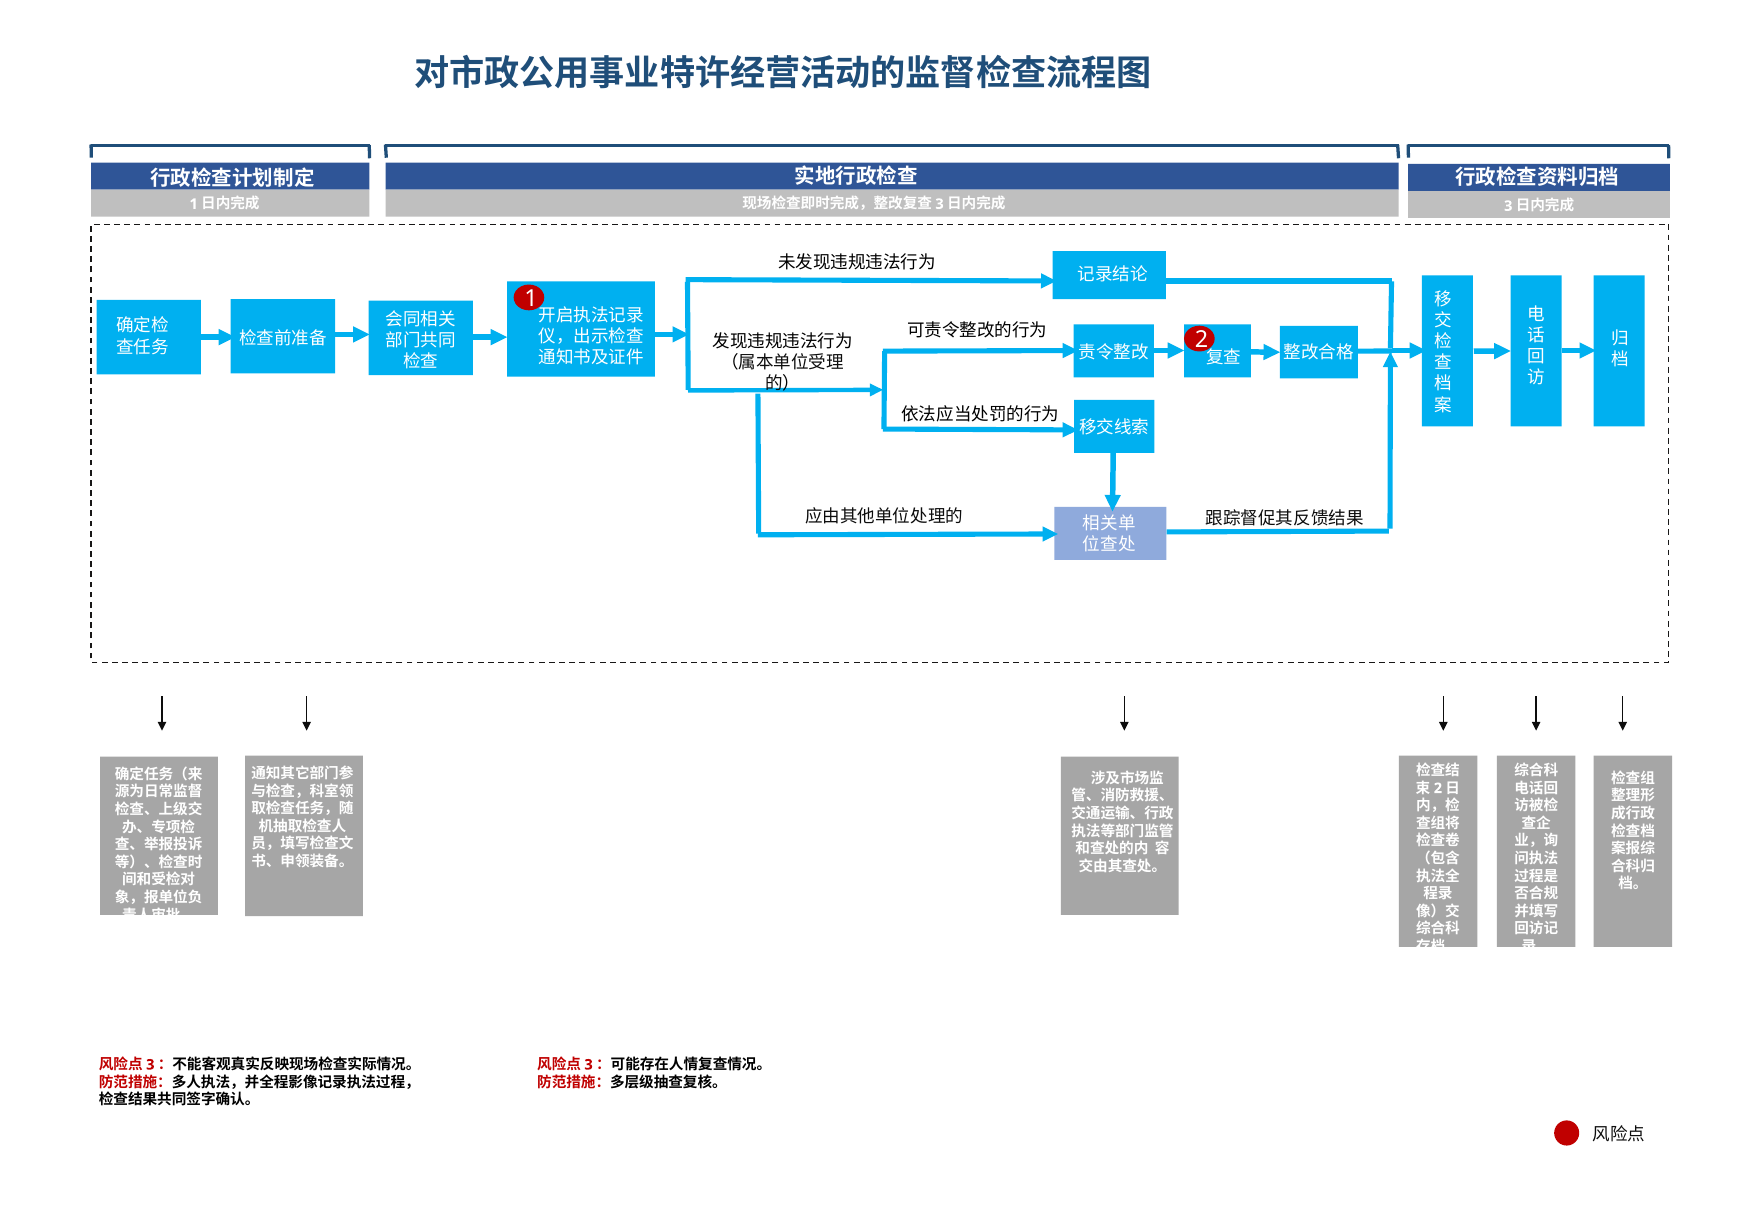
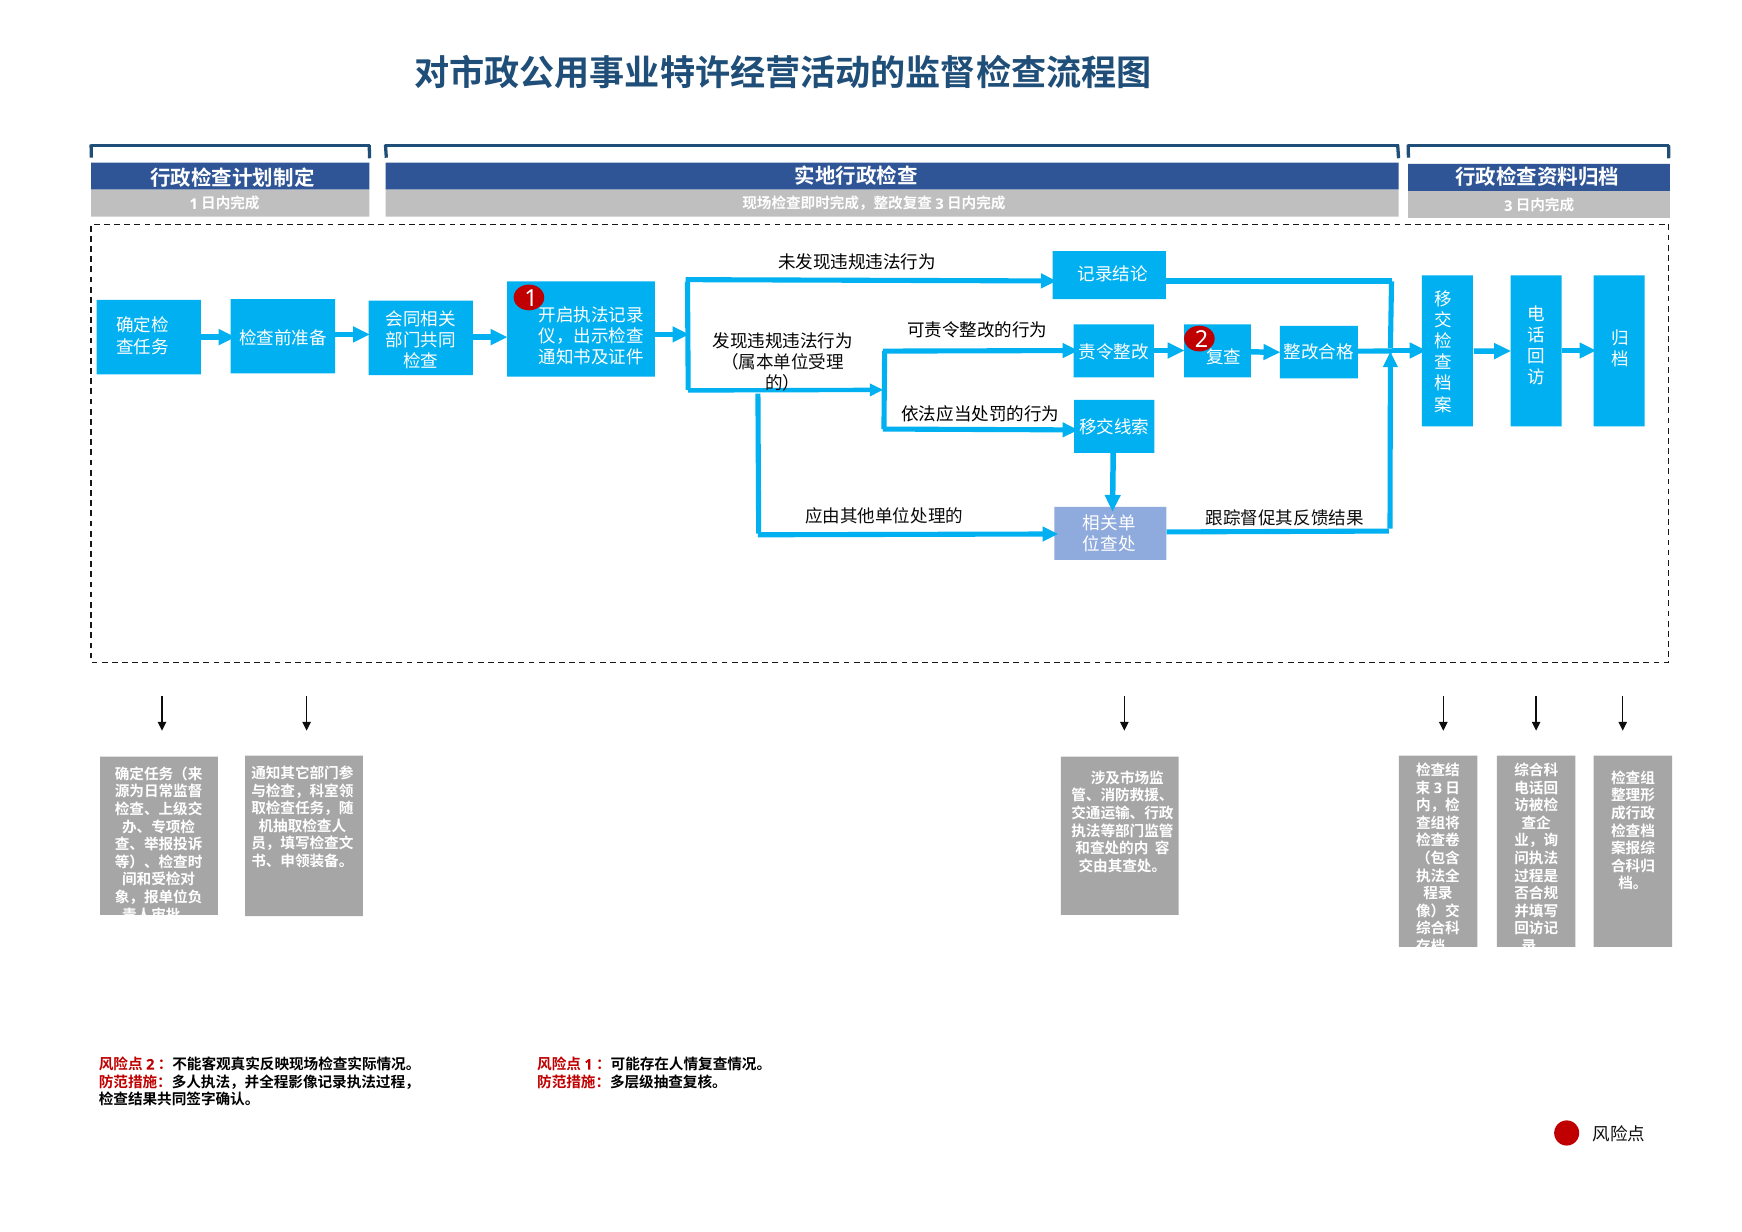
2 at (1438, 788): 2 -> 3
3 at (150, 1065): 3 -> 2
3 at (589, 1065): 3 -> 1
